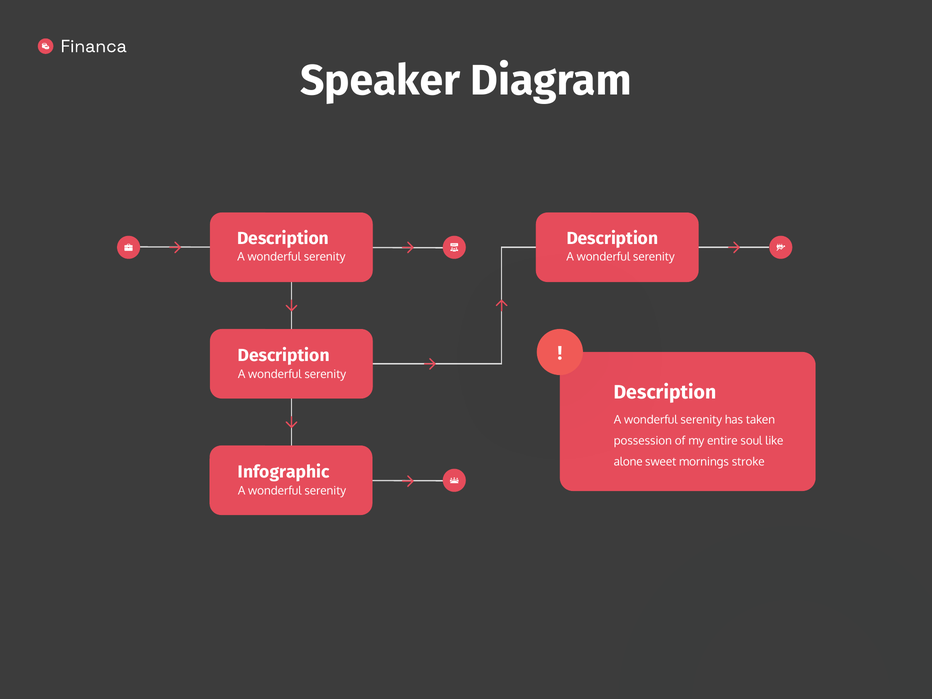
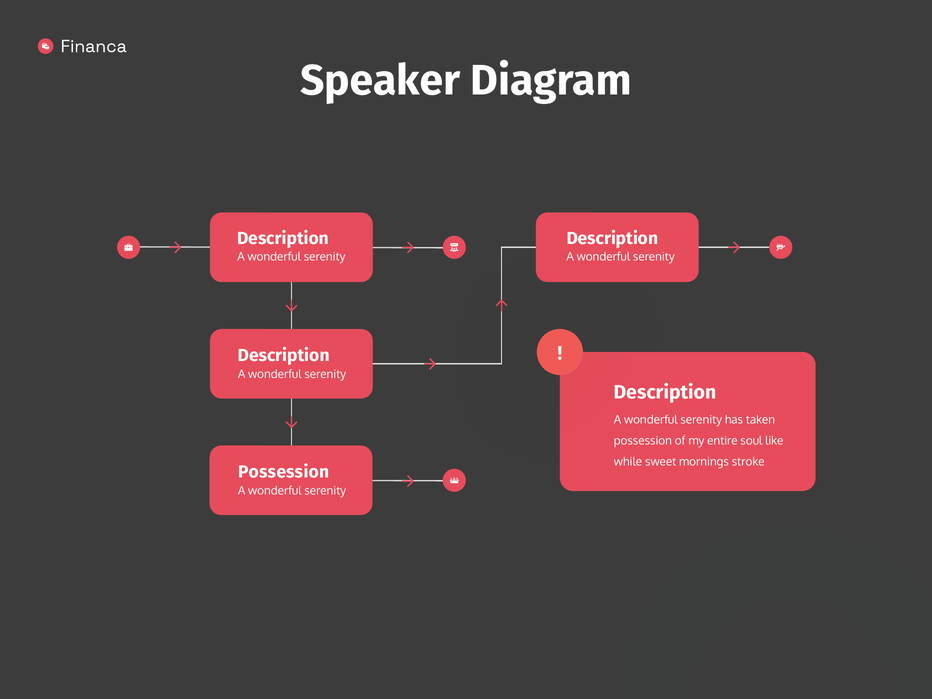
alone: alone -> while
Infographic at (284, 472): Infographic -> Possession
